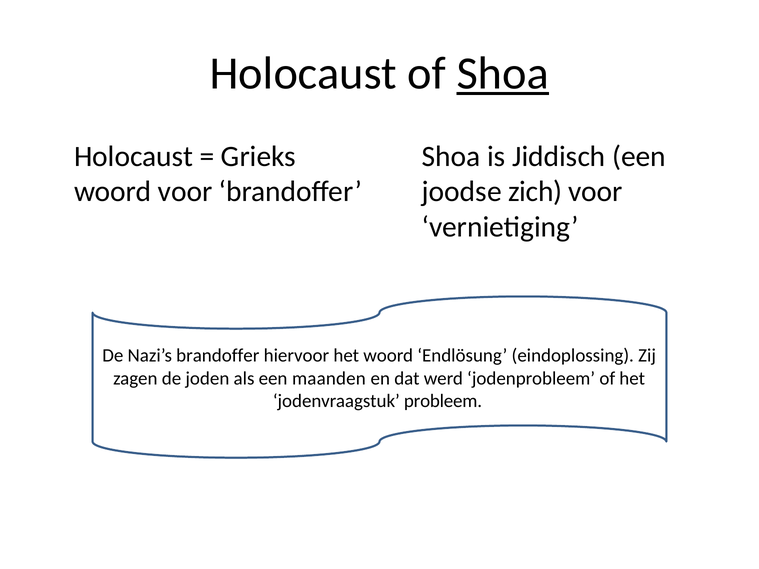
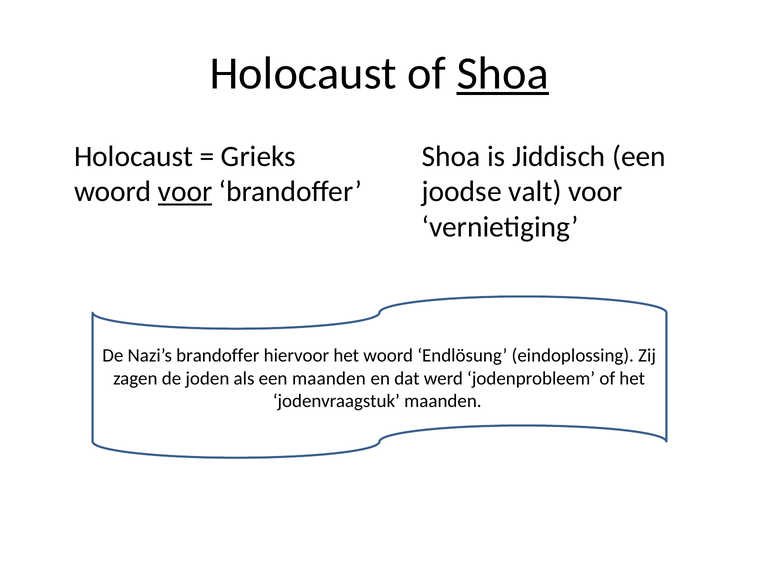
voor at (185, 192) underline: none -> present
zich: zich -> valt
jodenvraagstuk probleem: probleem -> maanden
